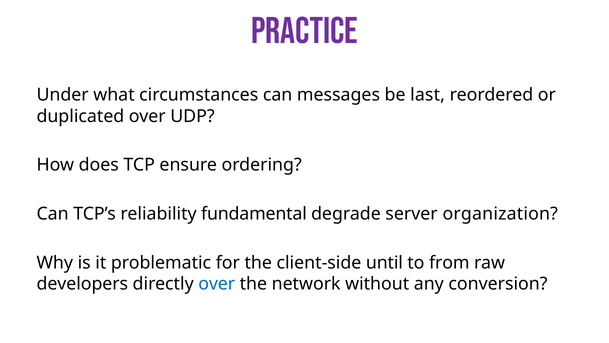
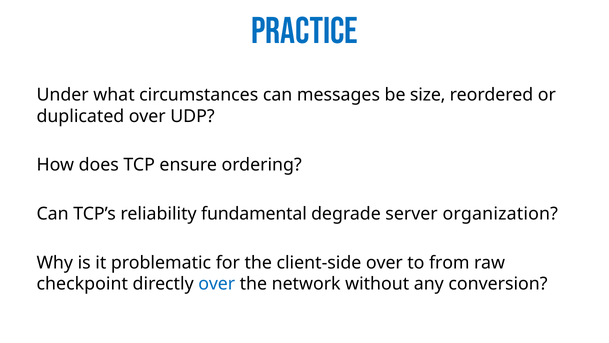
PRACTICE colour: purple -> blue
last: last -> size
client-side until: until -> over
developers: developers -> checkpoint
